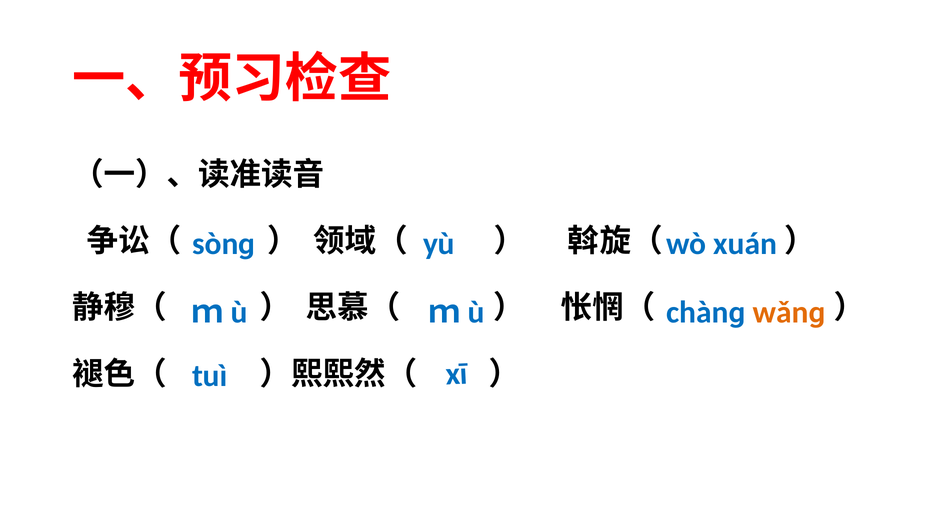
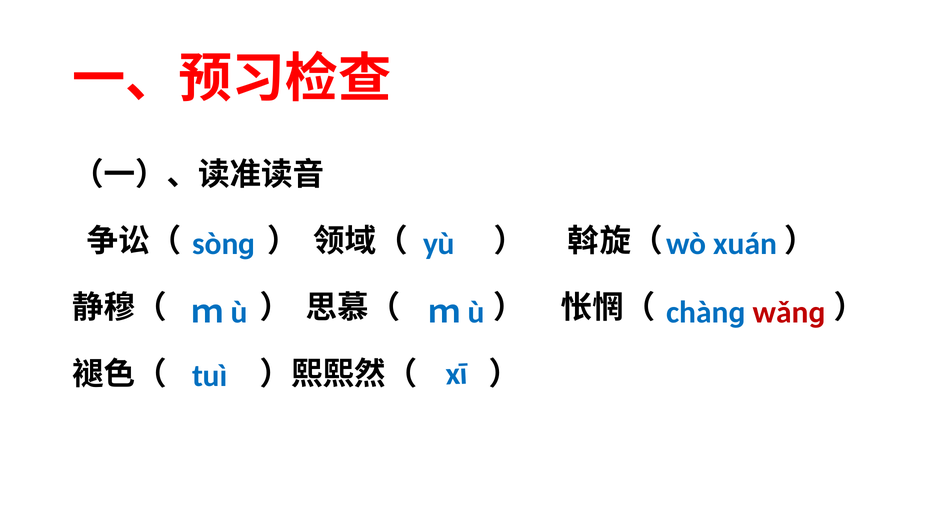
wǎnɡ colour: orange -> red
